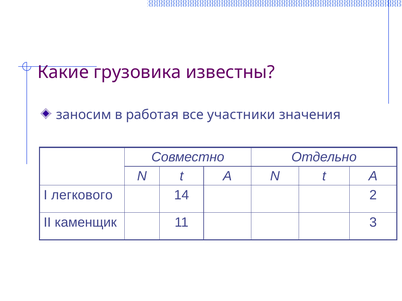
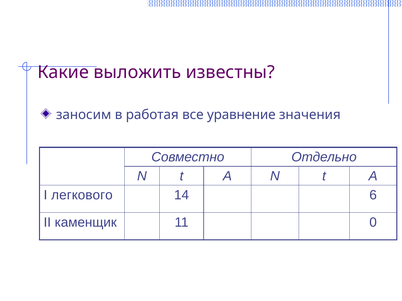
грузовика: грузовика -> выложить
участники: участники -> уравнение
2: 2 -> 6
3: 3 -> 0
